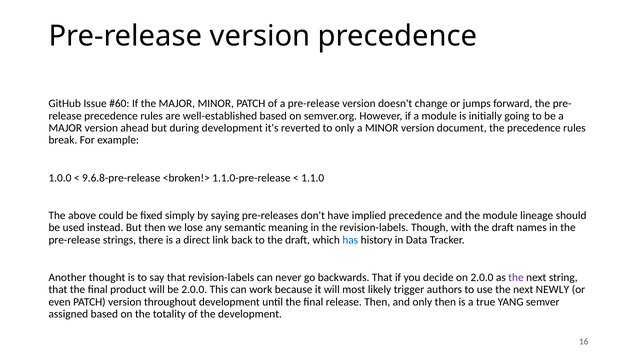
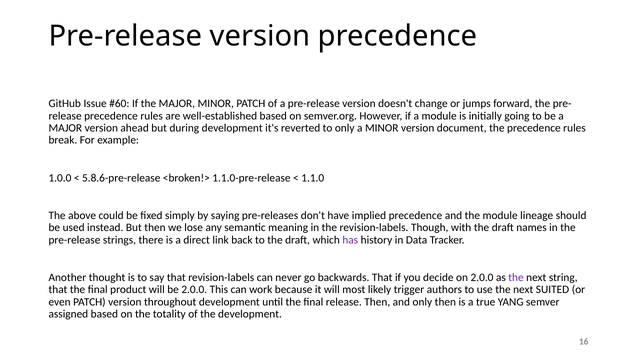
9.6.8-pre-release: 9.6.8-pre-release -> 5.8.6-pre-release
has colour: blue -> purple
NEWLY: NEWLY -> SUITED
